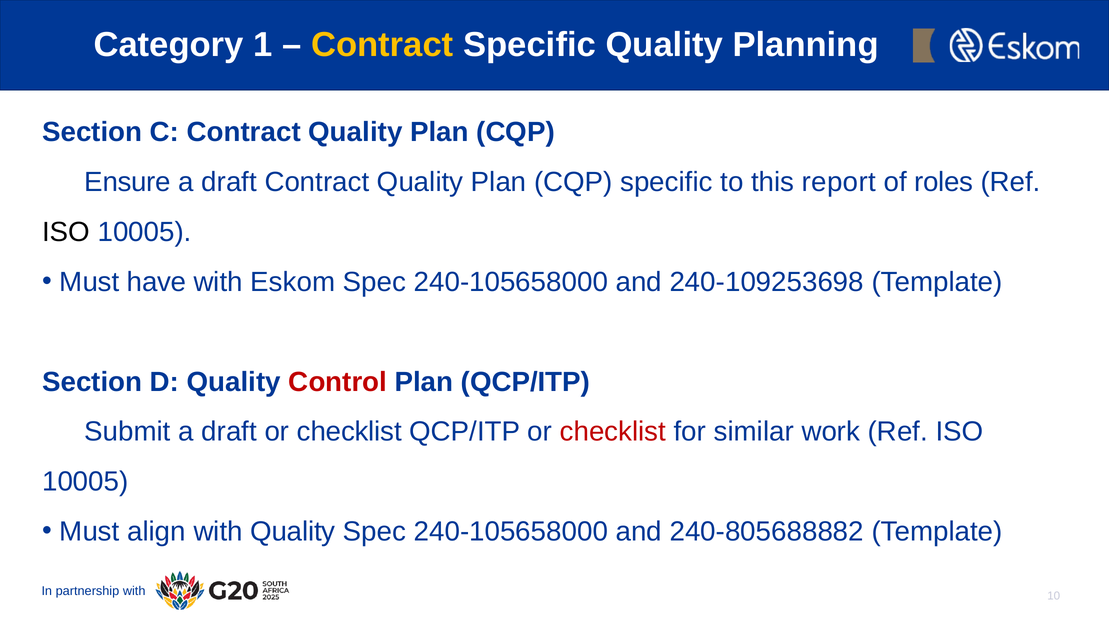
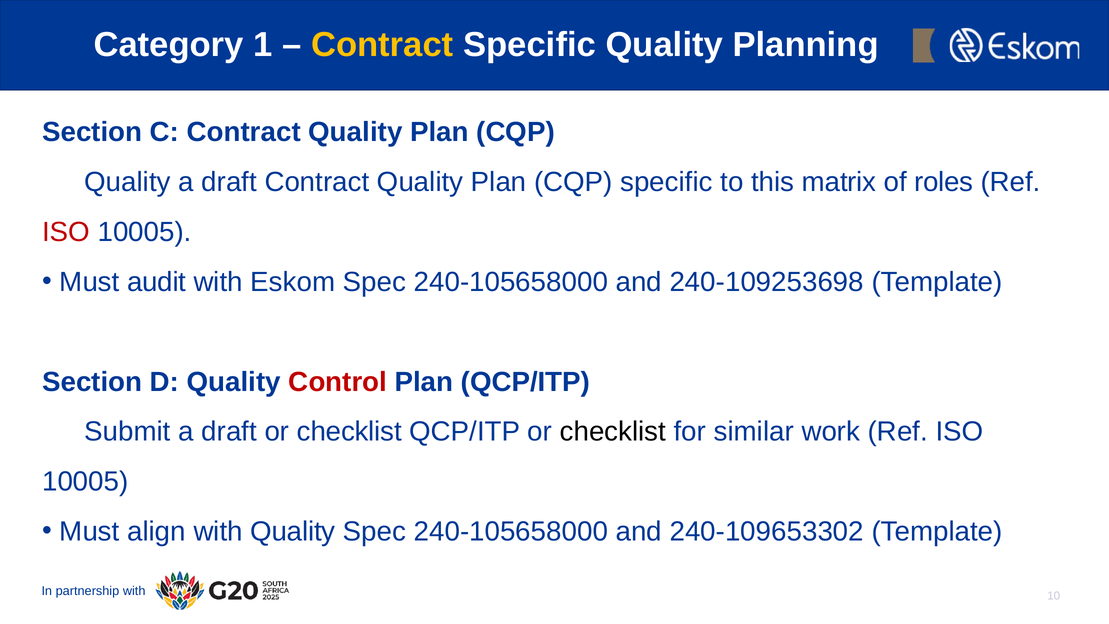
Ensure at (128, 182): Ensure -> Quality
report: report -> matrix
ISO at (66, 232) colour: black -> red
have: have -> audit
checklist at (613, 432) colour: red -> black
240-805688882: 240-805688882 -> 240-109653302
